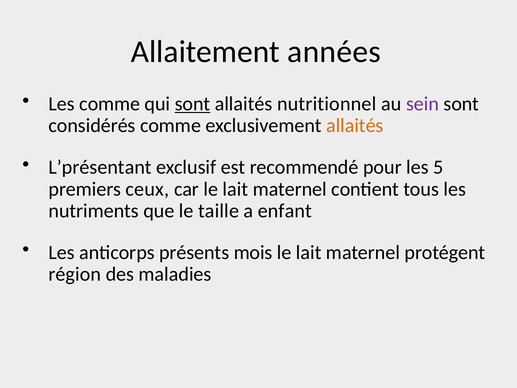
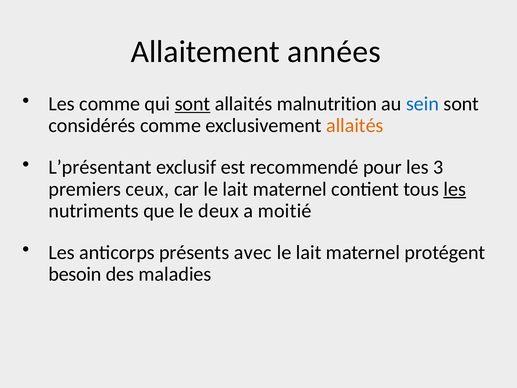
nutritionnel: nutritionnel -> malnutrition
sein colour: purple -> blue
5: 5 -> 3
les at (455, 189) underline: none -> present
taille: taille -> deux
enfant: enfant -> moitié
mois: mois -> avec
région: région -> besoin
